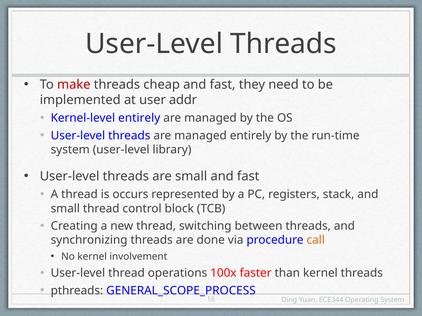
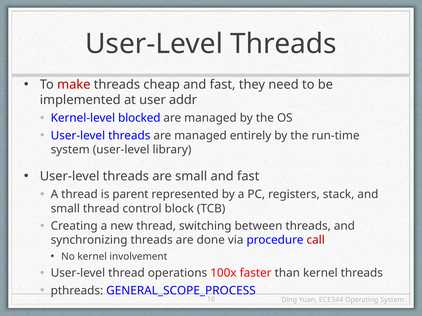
Kernel-level entirely: entirely -> blocked
occurs: occurs -> parent
call colour: orange -> red
